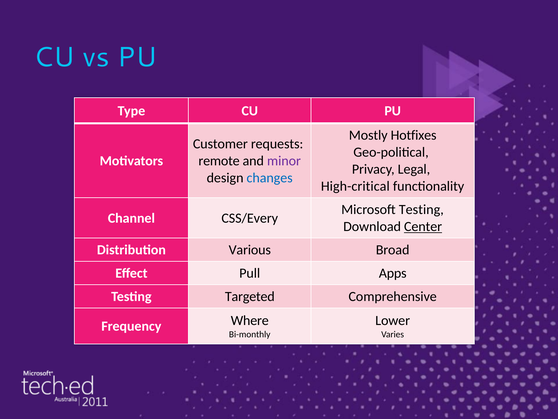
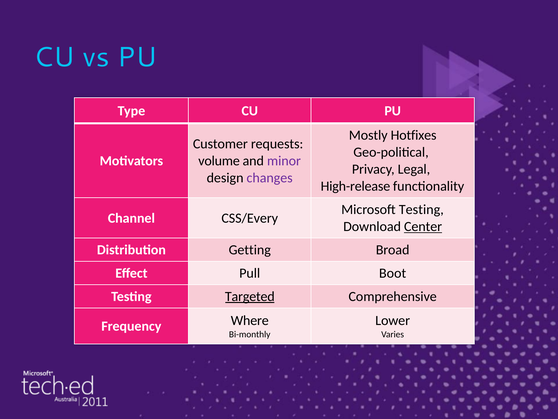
remote: remote -> volume
changes colour: blue -> purple
High-critical: High-critical -> High-release
Various: Various -> Getting
Apps: Apps -> Boot
Targeted underline: none -> present
